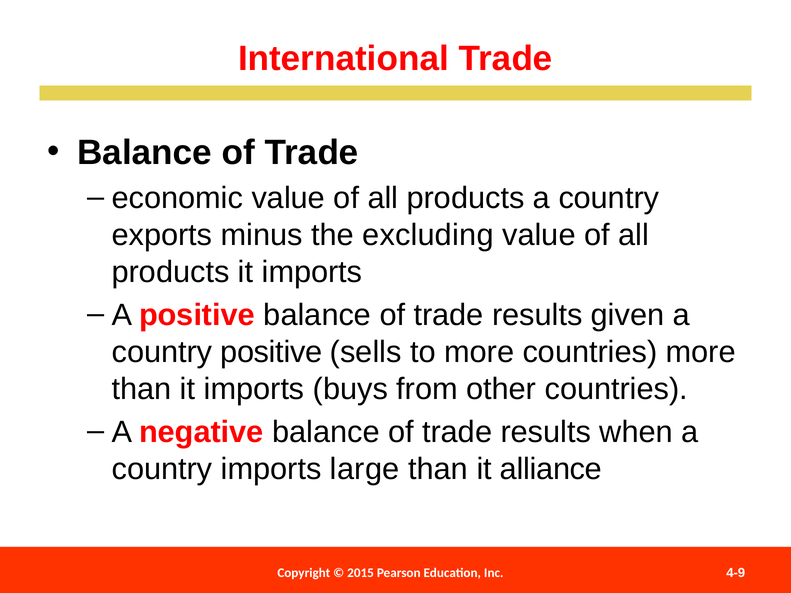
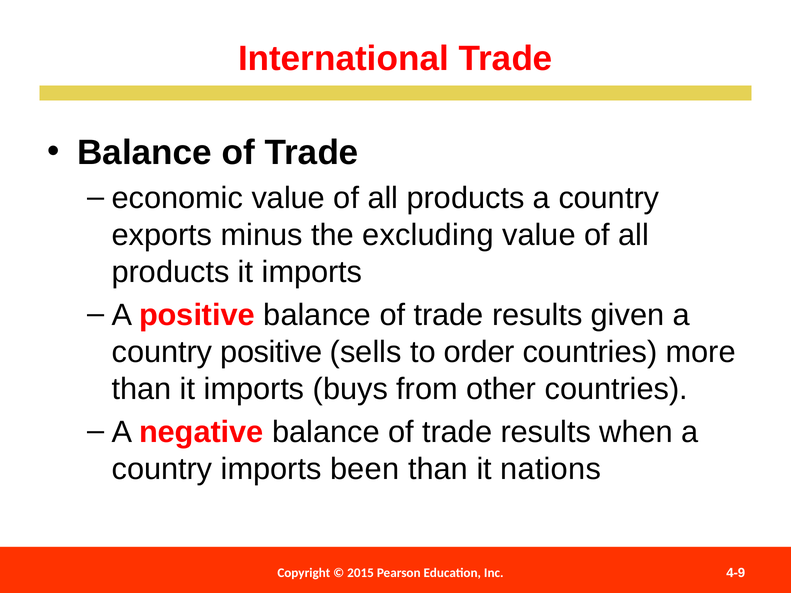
to more: more -> order
large: large -> been
alliance: alliance -> nations
